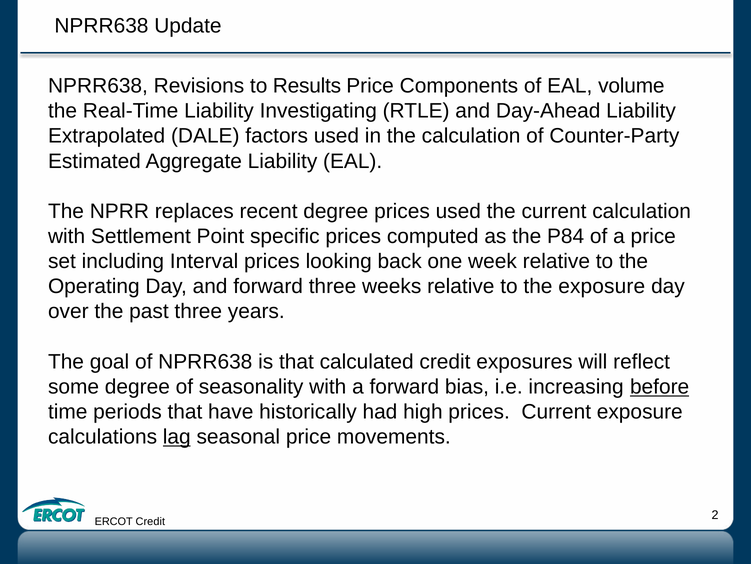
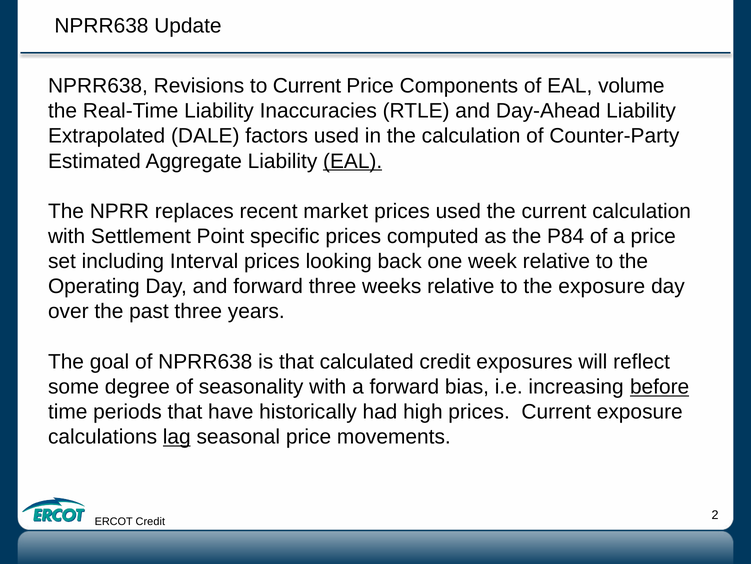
to Results: Results -> Current
Investigating: Investigating -> Inaccuracies
EAL at (353, 161) underline: none -> present
recent degree: degree -> market
